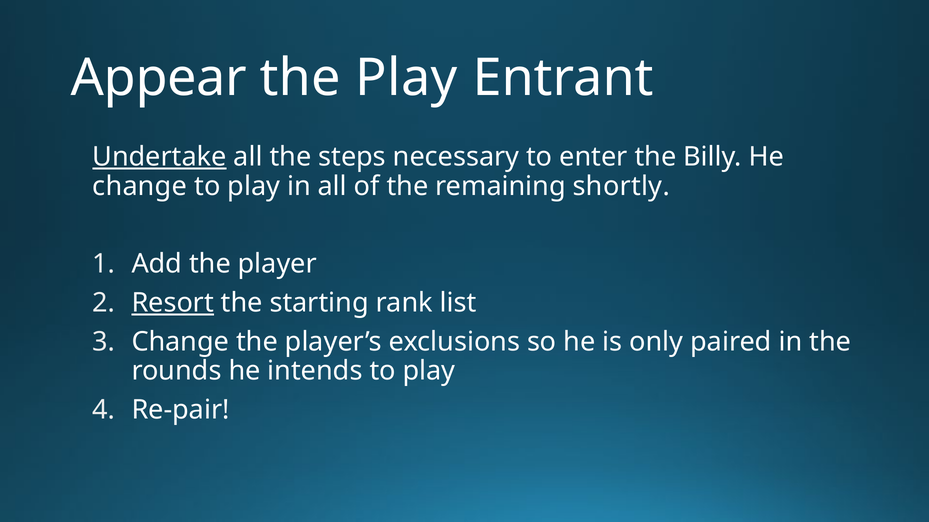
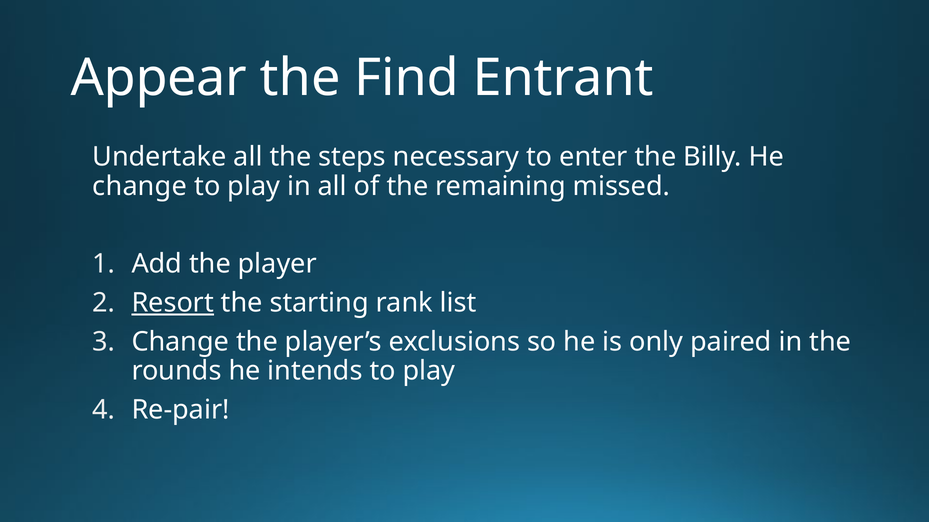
the Play: Play -> Find
Undertake underline: present -> none
shortly: shortly -> missed
